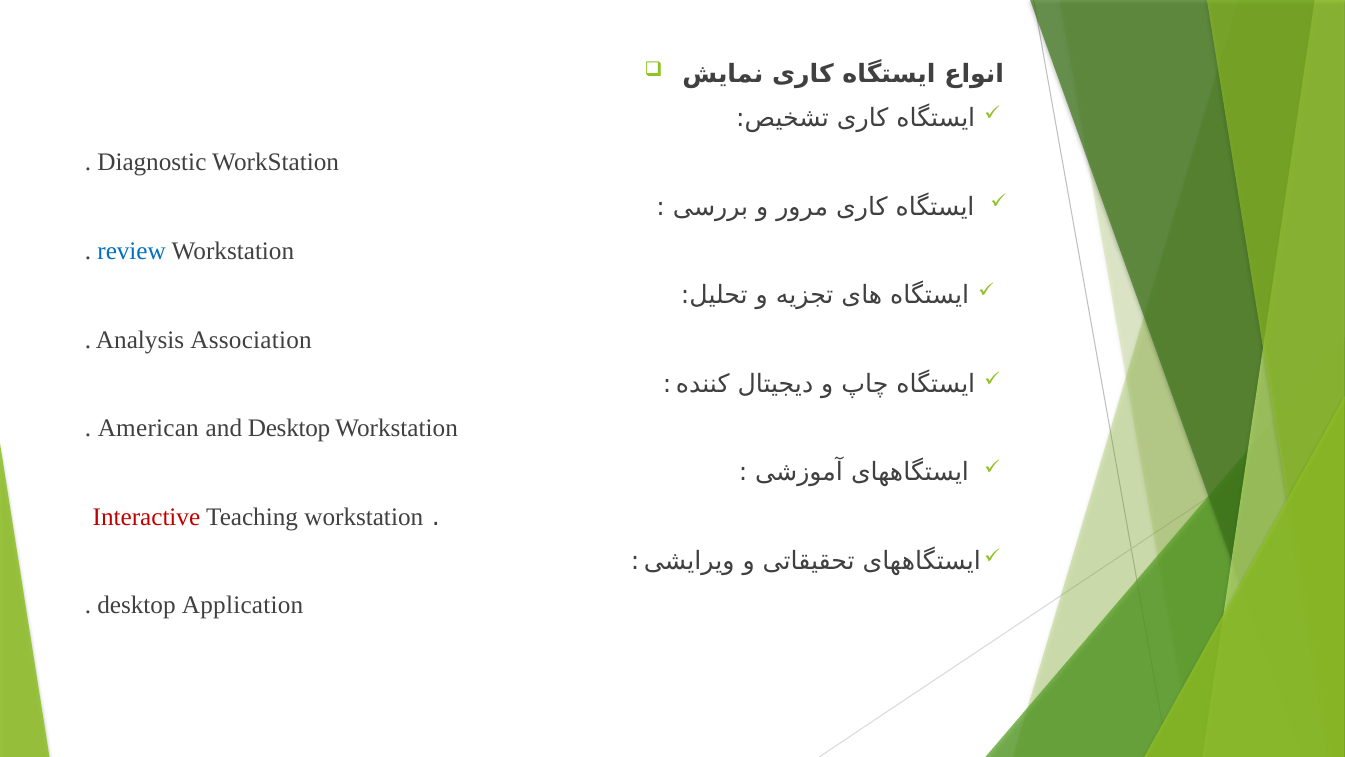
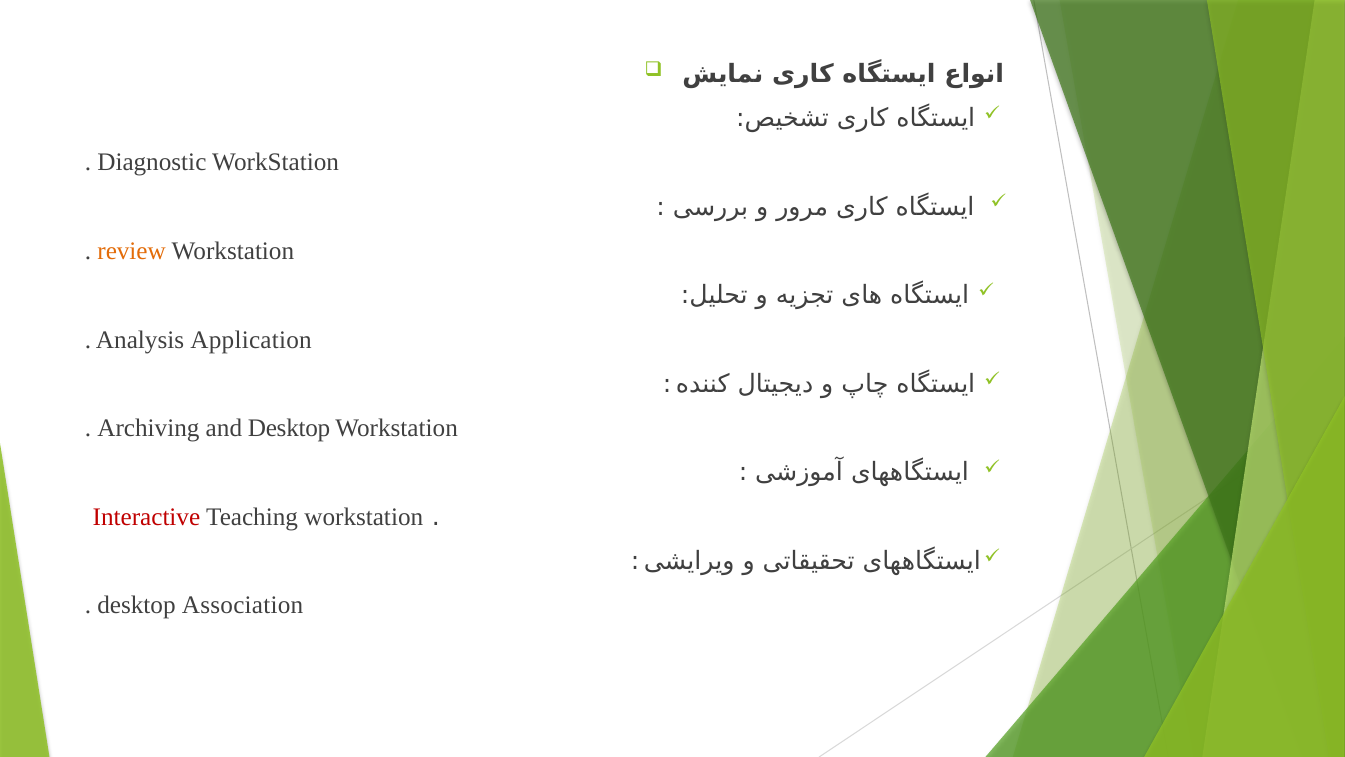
review colour: blue -> orange
Association: Association -> Application
American: American -> Archiving
Application: Application -> Association
